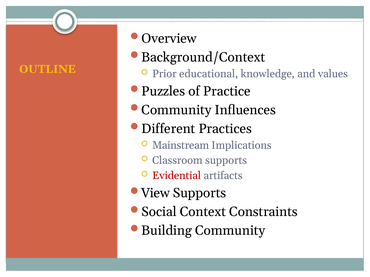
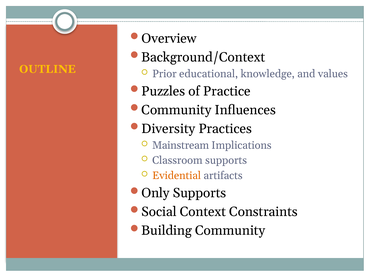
Different: Different -> Diversity
Evidential colour: red -> orange
View: View -> Only
